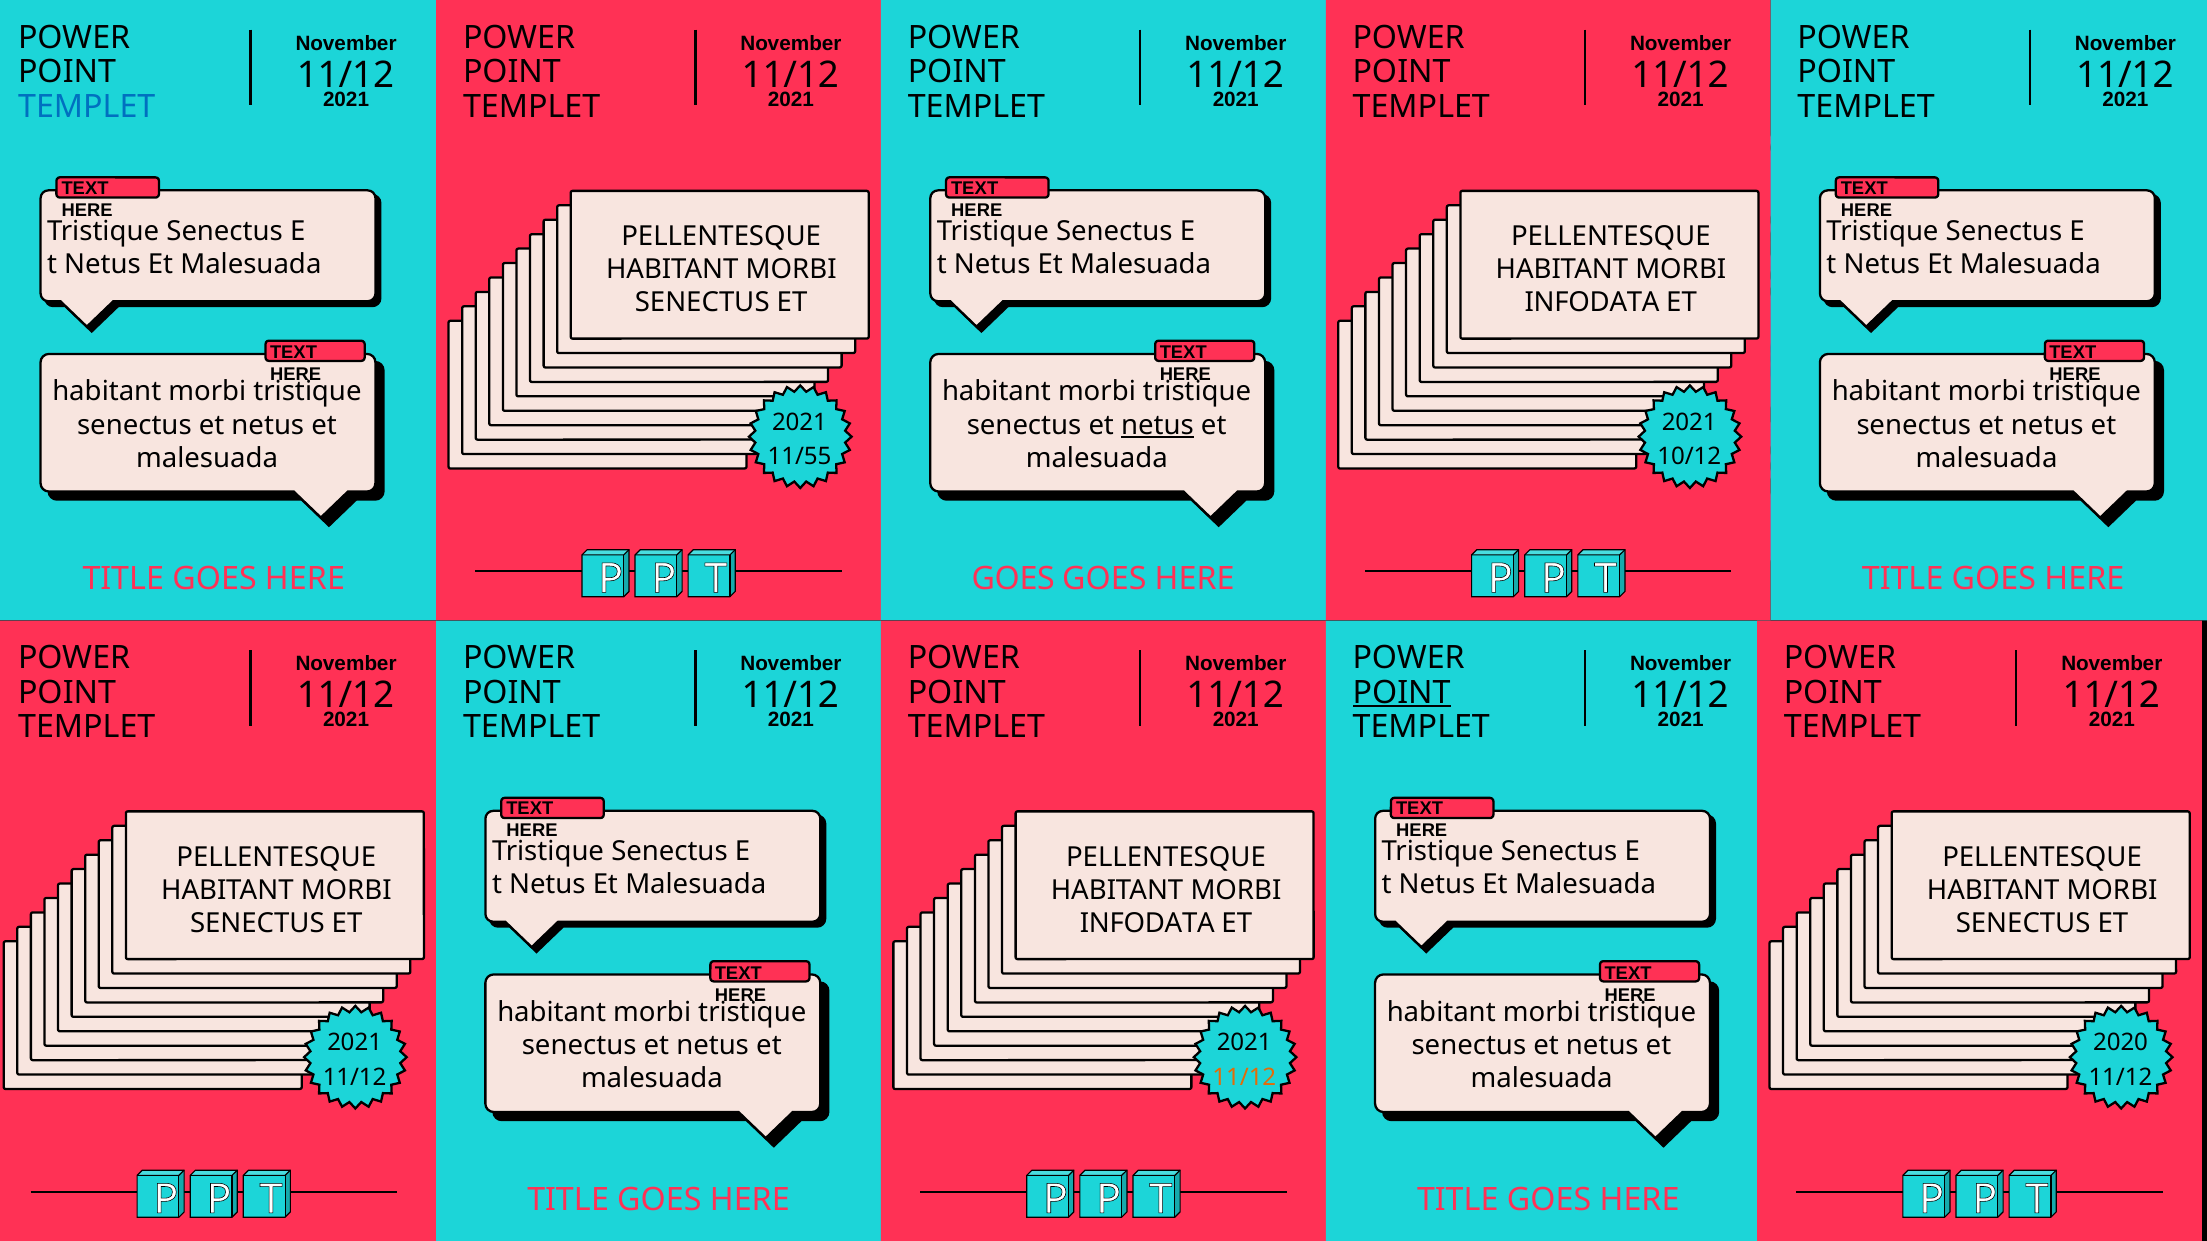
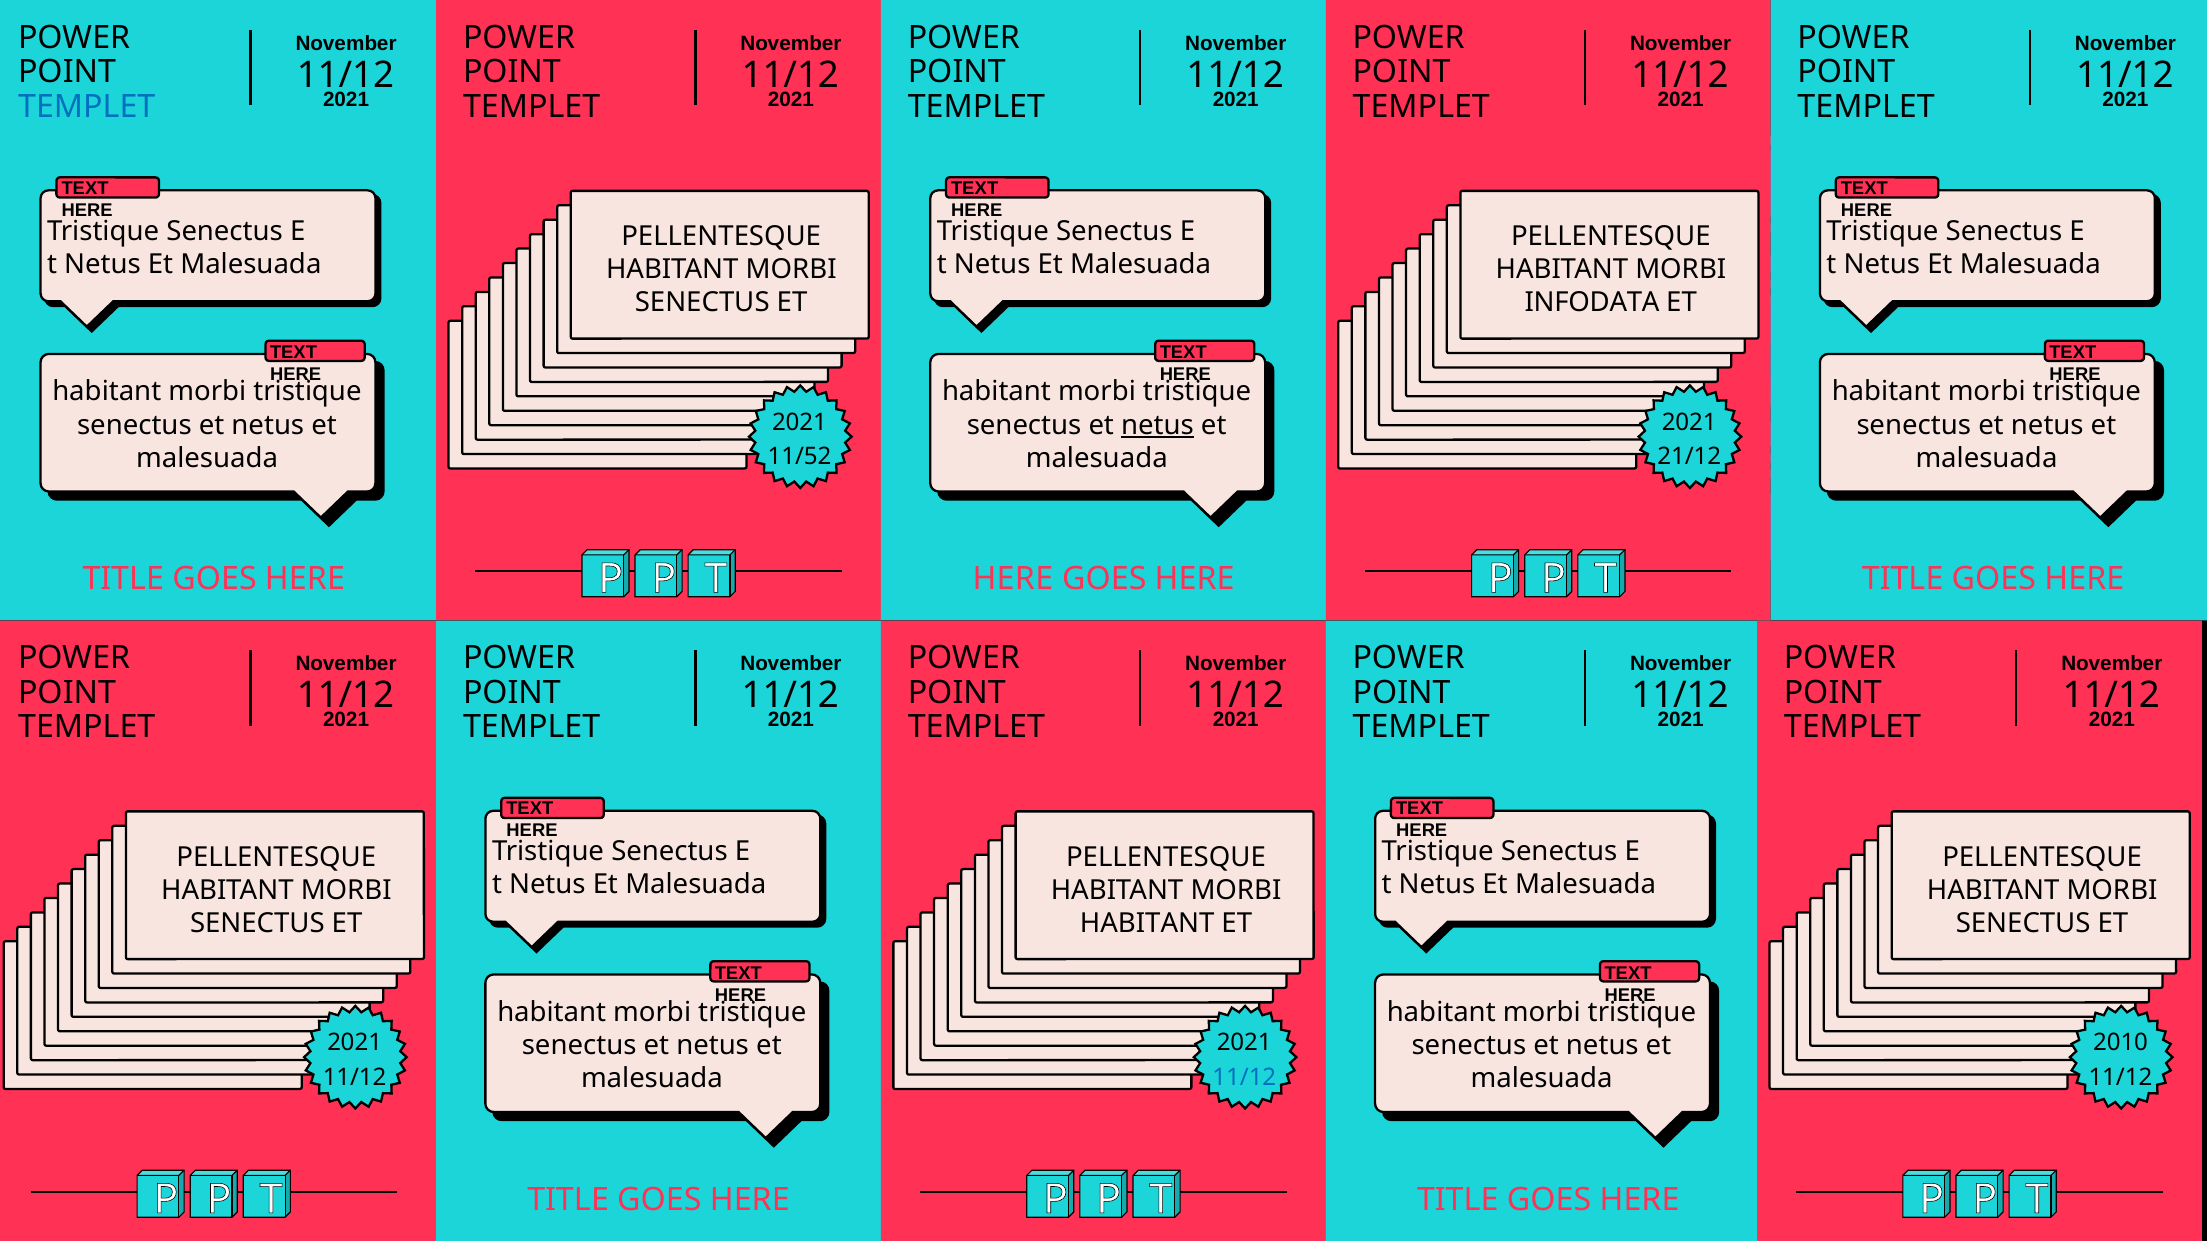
11/55: 11/55 -> 11/52
10/12: 10/12 -> 21/12
GOES at (1013, 579): GOES -> HERE
POINT at (1402, 693) underline: present -> none
INFODATA at (1147, 924): INFODATA -> HABITANT
2020: 2020 -> 2010
11/12 at (1244, 1078) colour: orange -> blue
